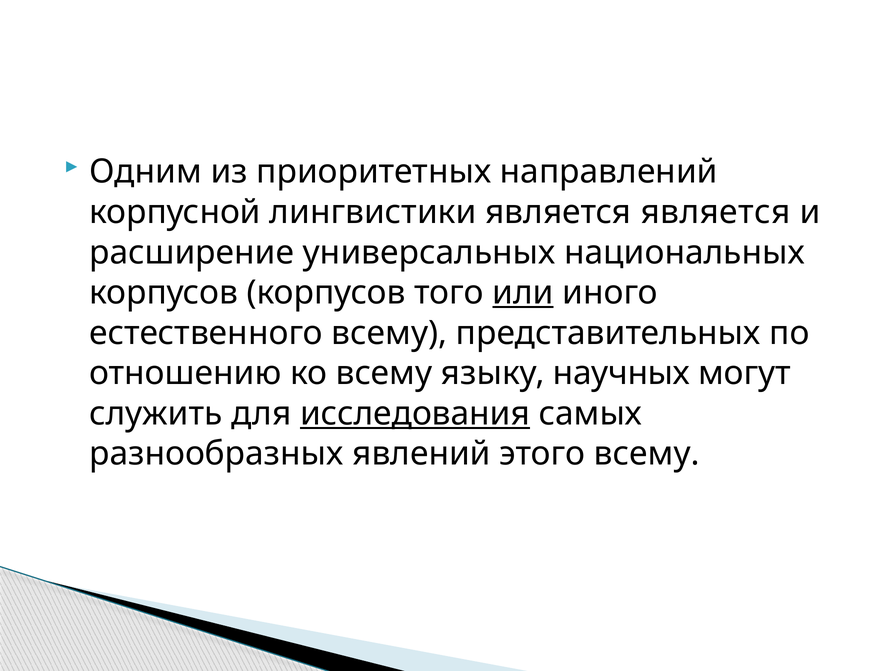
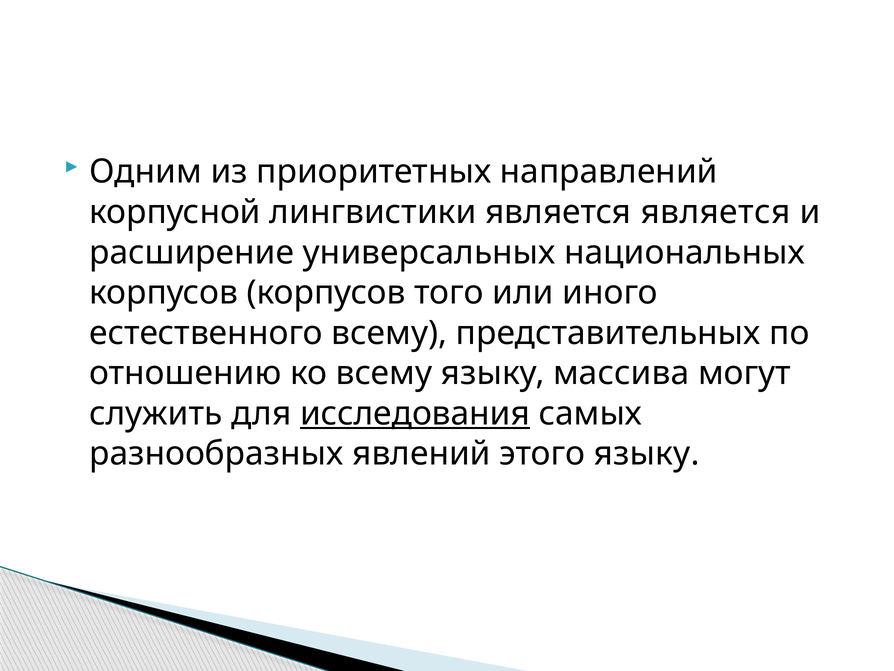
или underline: present -> none
научных: научных -> массива
этого всему: всему -> языку
